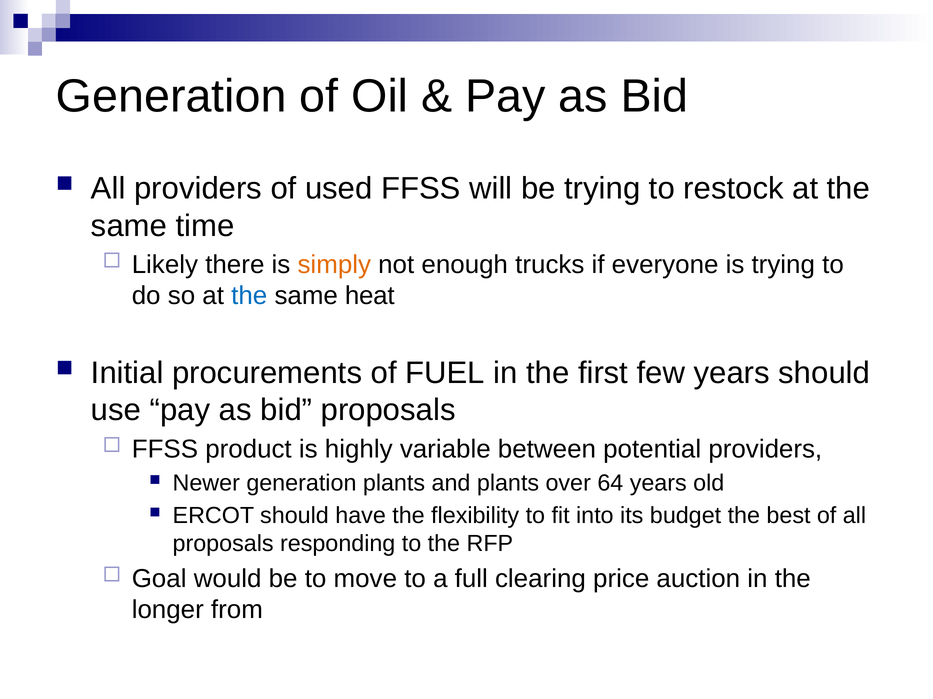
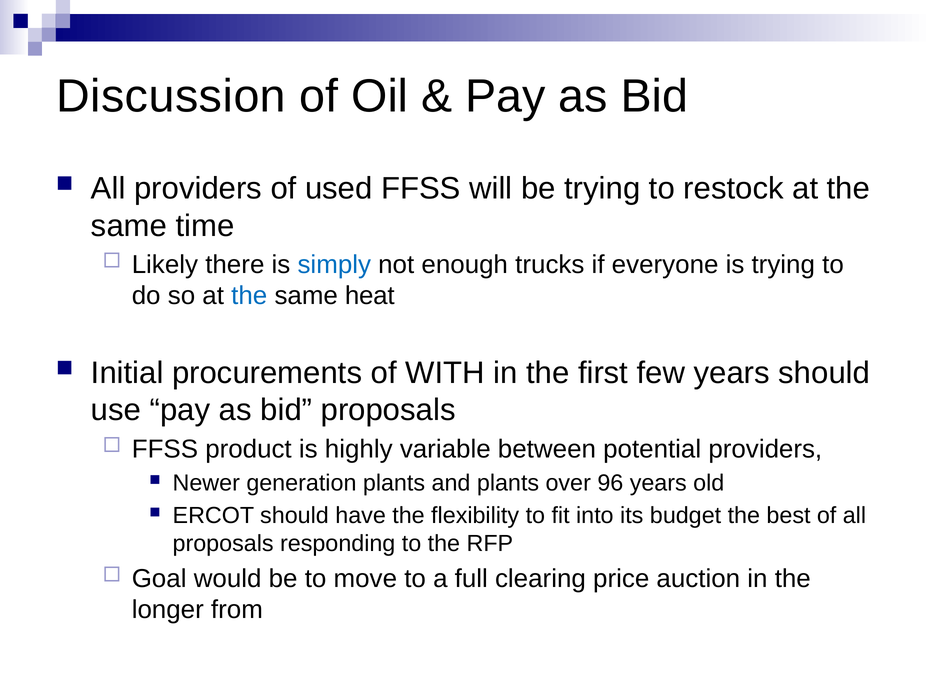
Generation at (171, 97): Generation -> Discussion
simply colour: orange -> blue
FUEL: FUEL -> WITH
64: 64 -> 96
